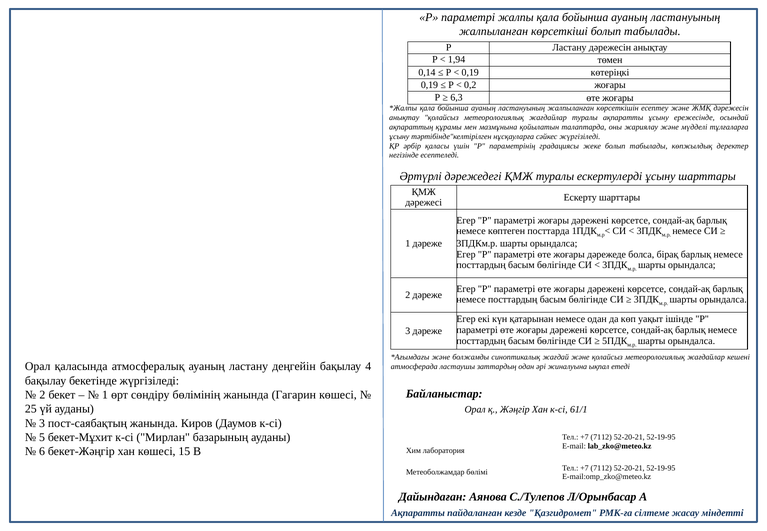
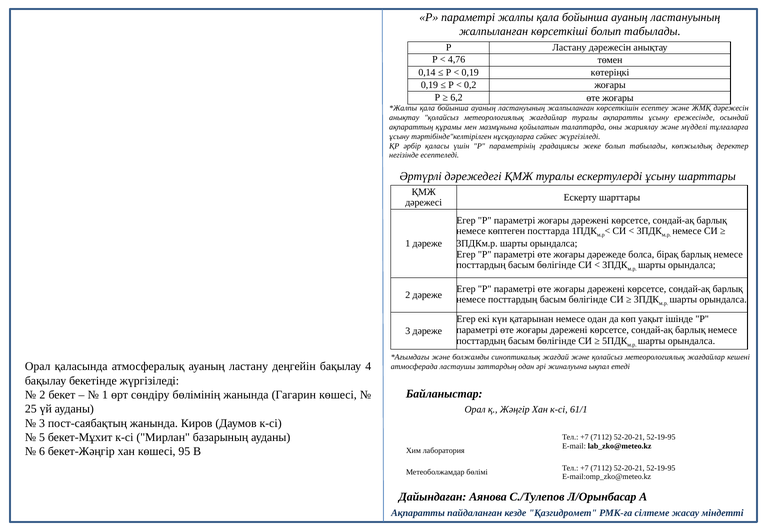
1,94: 1,94 -> 4,76
6,3: 6,3 -> 6,2
15: 15 -> 95
